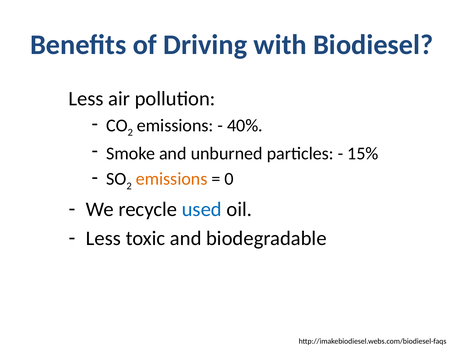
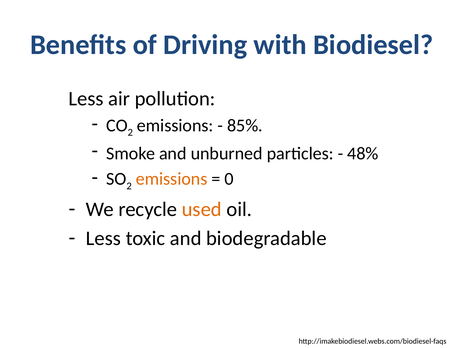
40%: 40% -> 85%
15%: 15% -> 48%
used colour: blue -> orange
